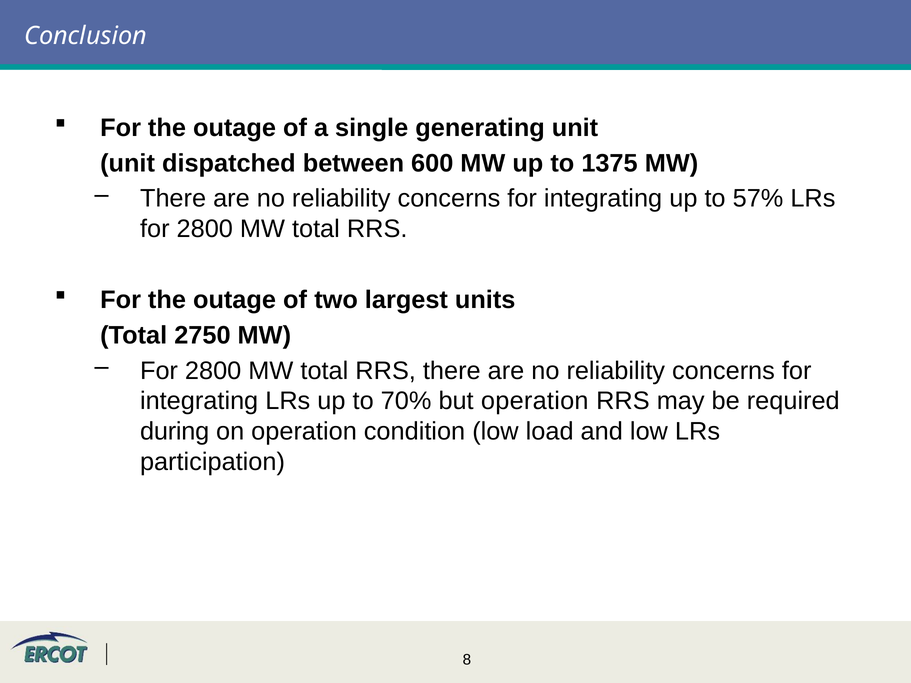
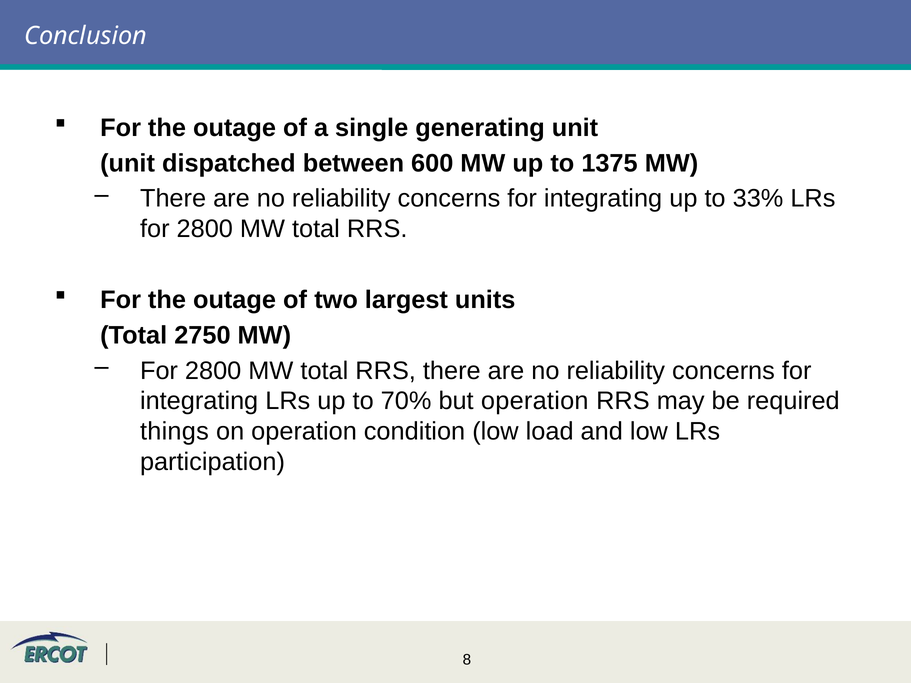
57%: 57% -> 33%
during: during -> things
